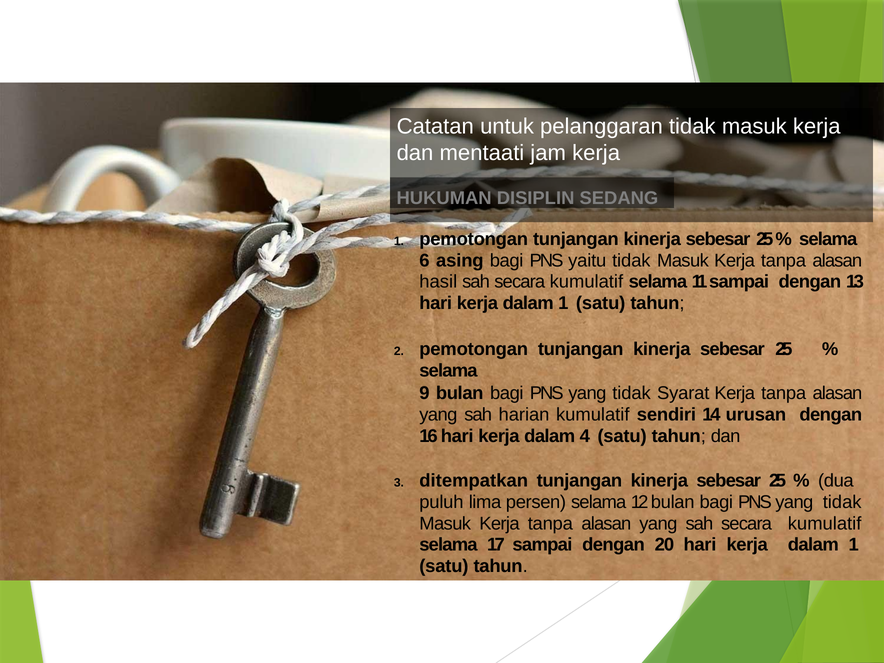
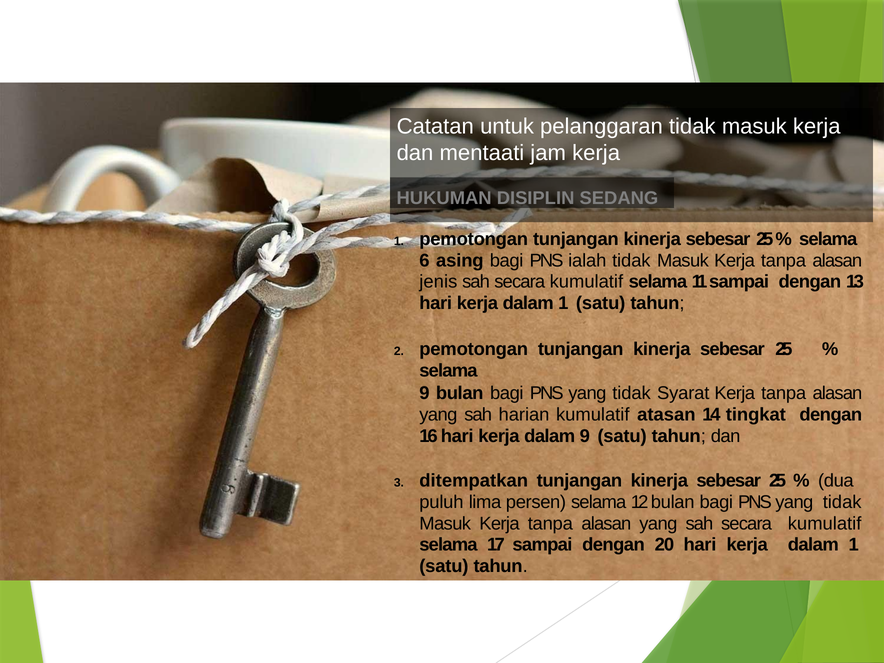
yaitu: yaitu -> ialah
hasil: hasil -> jenis
sendiri: sendiri -> atasan
urusan: urusan -> tingkat
dalam 4: 4 -> 9
